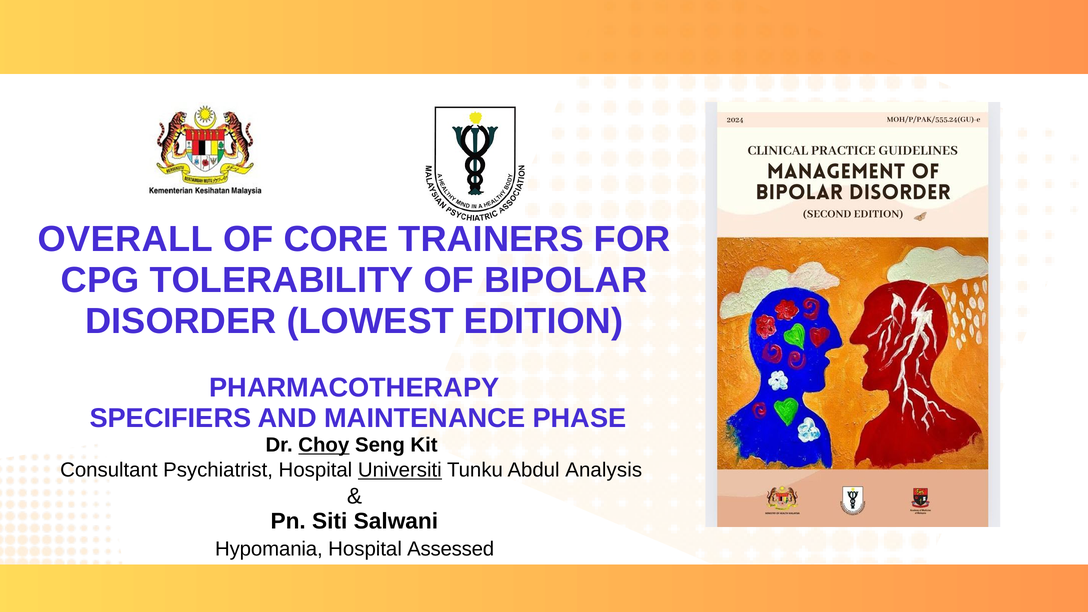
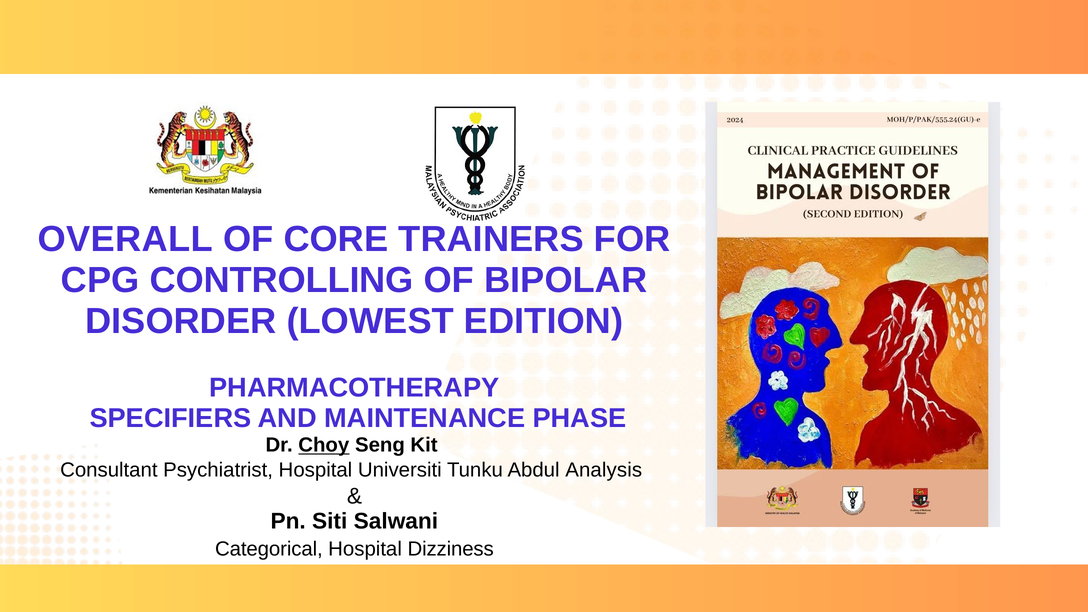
TOLERABILITY: TOLERABILITY -> CONTROLLING
Universiti underline: present -> none
Hypomania: Hypomania -> Categorical
Assessed: Assessed -> Dizziness
